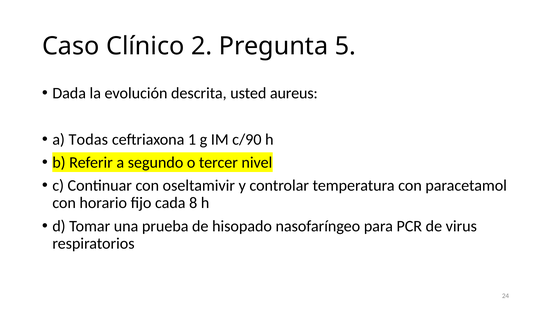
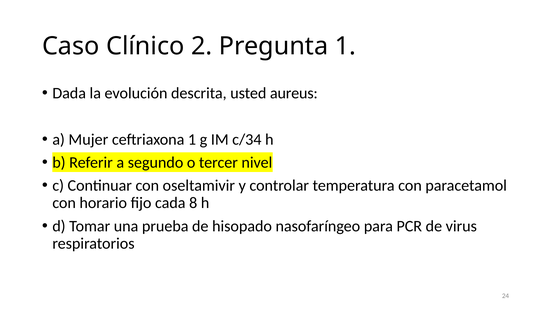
Pregunta 5: 5 -> 1
Todas: Todas -> Mujer
c/90: c/90 -> c/34
